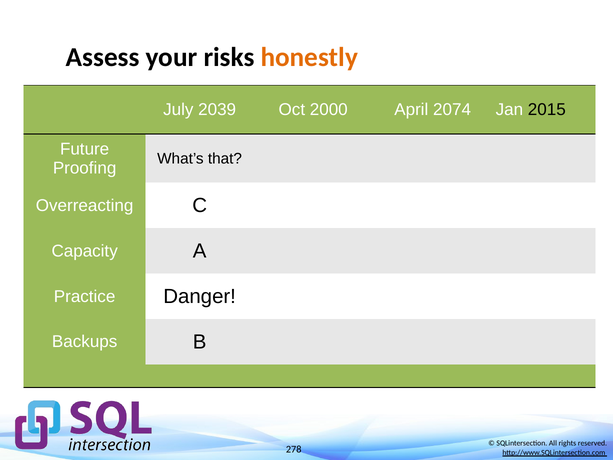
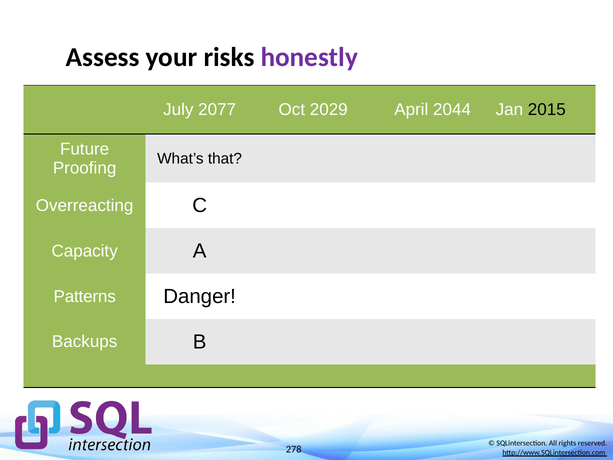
honestly colour: orange -> purple
2039: 2039 -> 2077
2000: 2000 -> 2029
2074: 2074 -> 2044
Practice: Practice -> Patterns
